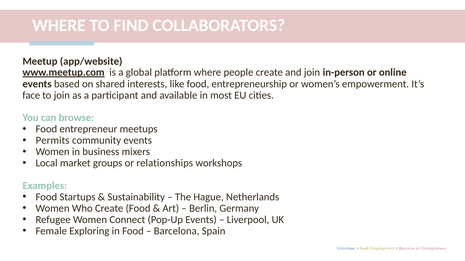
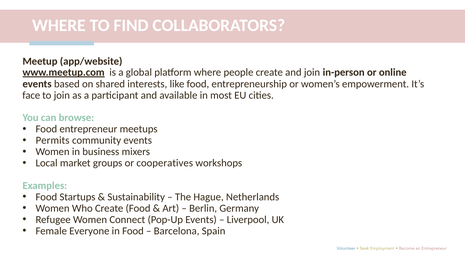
relationships: relationships -> cooperatives
Exploring: Exploring -> Everyone
